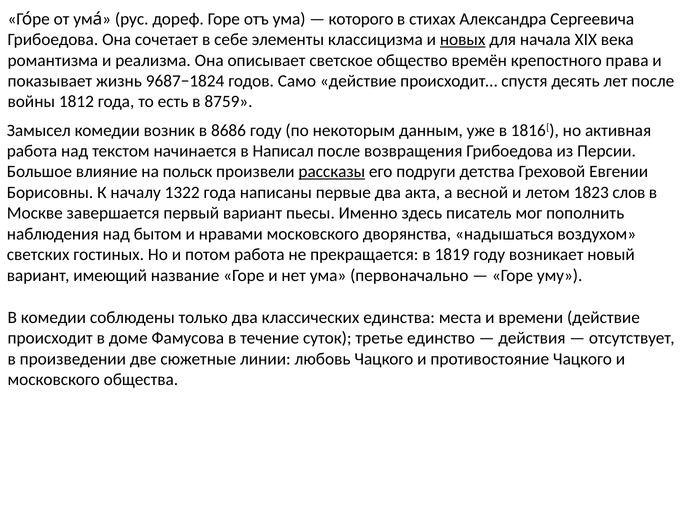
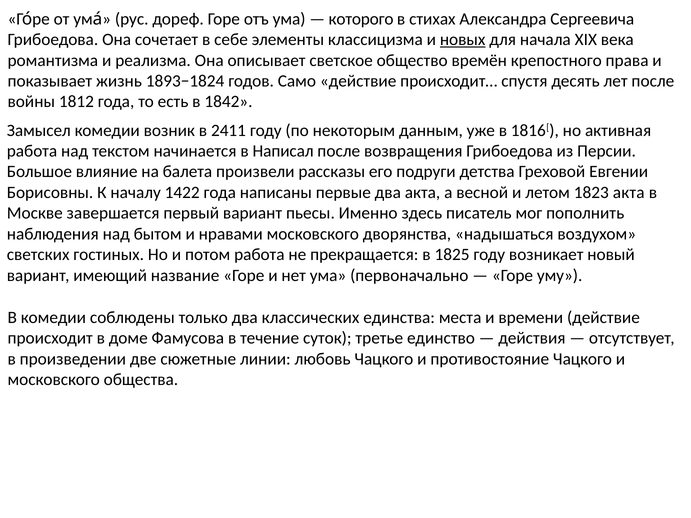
9687−1824: 9687−1824 -> 1893−1824
8759: 8759 -> 1842
8686: 8686 -> 2411
польск: польск -> балета
рассказы underline: present -> none
1322: 1322 -> 1422
1823 слов: слов -> акта
1819: 1819 -> 1825
